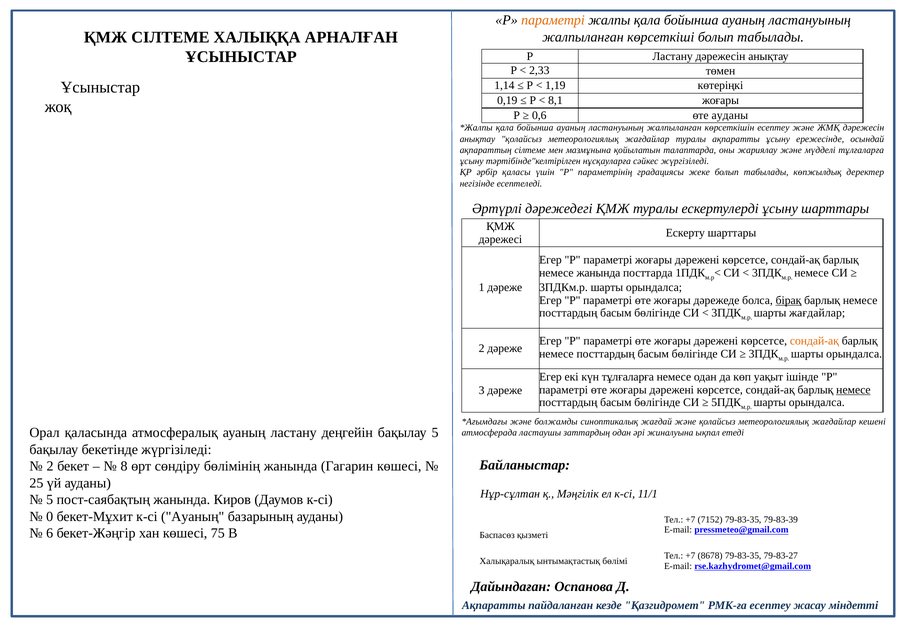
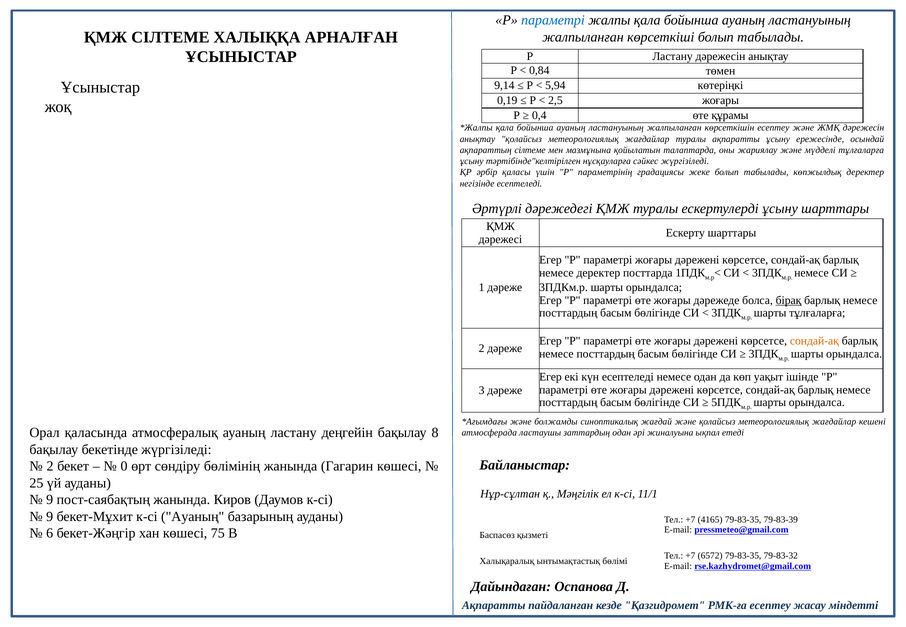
параметрі at (553, 20) colour: orange -> blue
2,33: 2,33 -> 0,84
1,14: 1,14 -> 9,14
1,19: 1,19 -> 5,94
8,1: 8,1 -> 2,5
0,6: 0,6 -> 0,4
өте ауданы: ауданы -> құрамы
немесе жанында: жанында -> деректер
шарты жағдайлар: жағдайлар -> тұлғаларға
күн тұлғаларға: тұлғаларға -> есептеледі
немесе at (853, 390) underline: present -> none
бақылау 5: 5 -> 8
8: 8 -> 0
5 at (50, 500): 5 -> 9
0 at (50, 517): 0 -> 9
7152: 7152 -> 4165
8678: 8678 -> 6572
79-83-27: 79-83-27 -> 79-83-32
